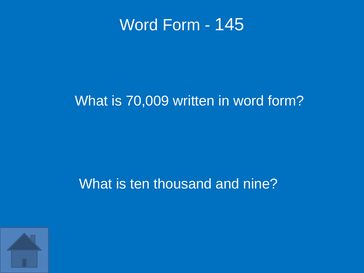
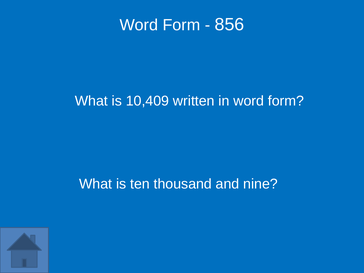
145: 145 -> 856
70,009: 70,009 -> 10,409
